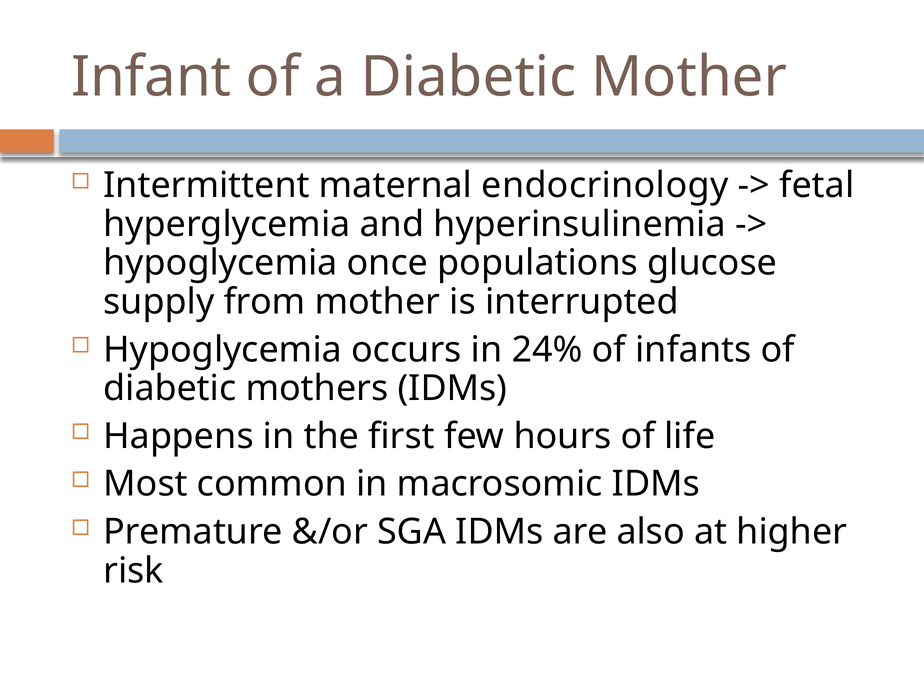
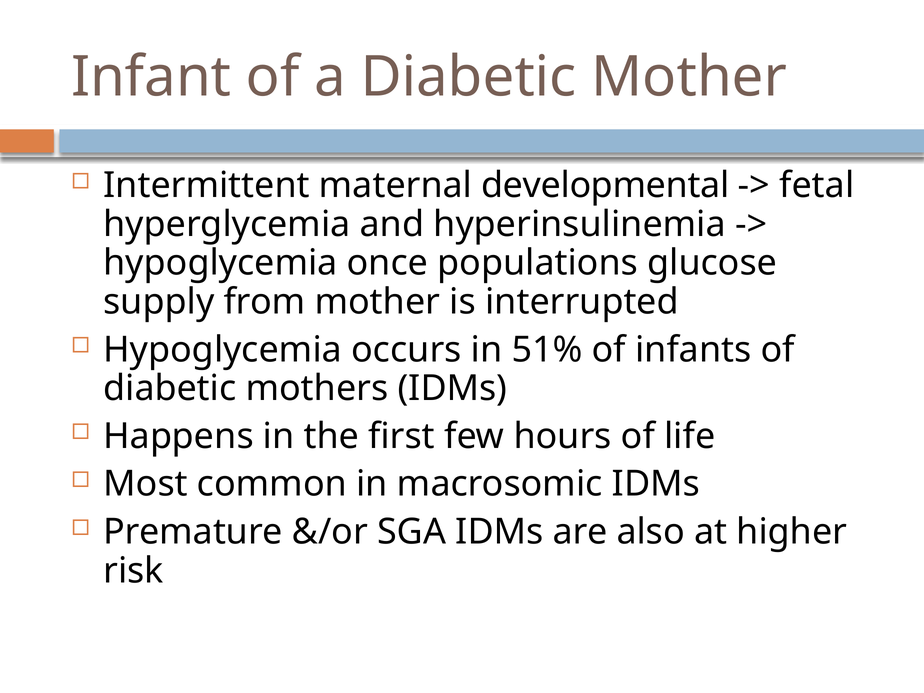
endocrinology: endocrinology -> developmental
24%: 24% -> 51%
